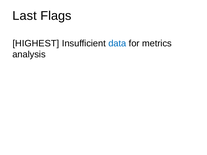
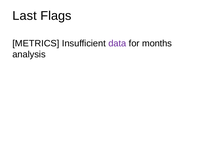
HIGHEST: HIGHEST -> METRICS
data colour: blue -> purple
metrics: metrics -> months
